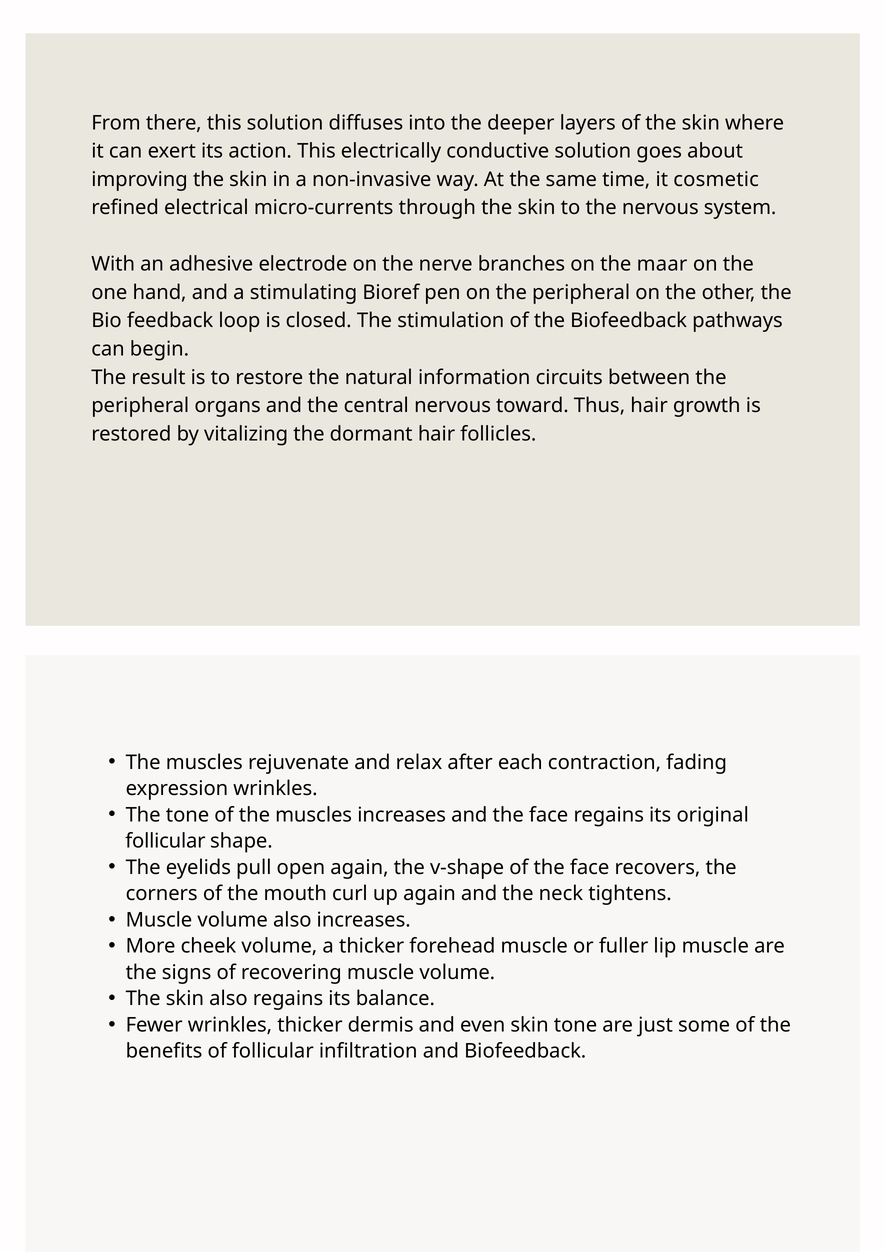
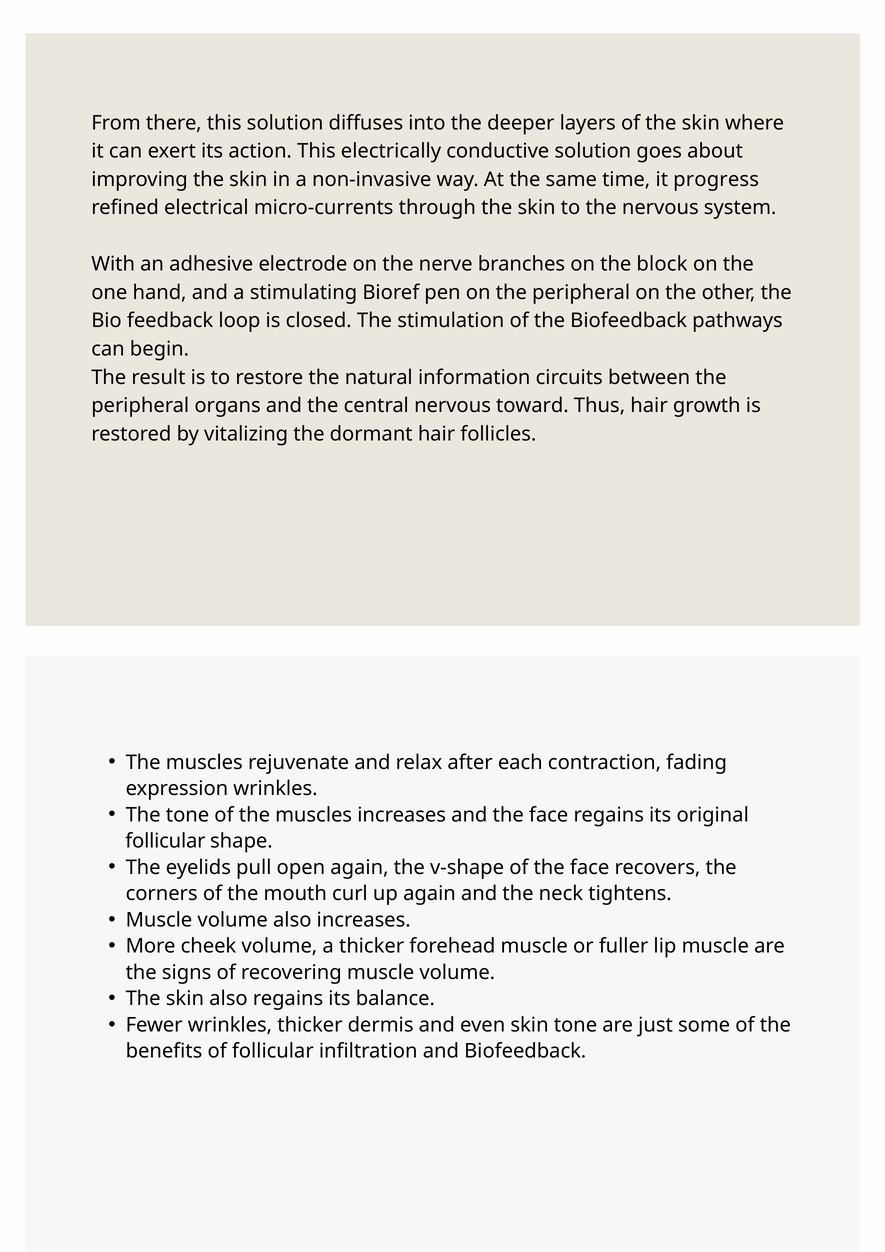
cosmetic: cosmetic -> progress
maar: maar -> block
